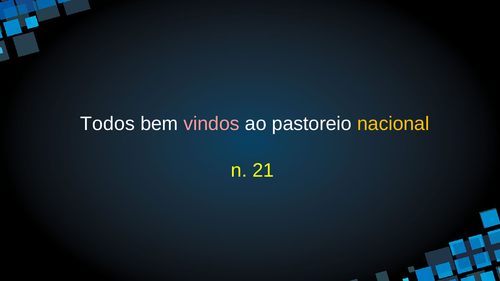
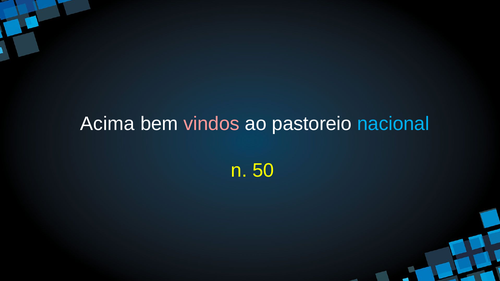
Todos: Todos -> Acima
nacional colour: yellow -> light blue
21: 21 -> 50
